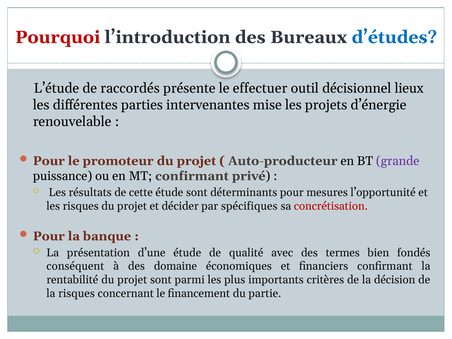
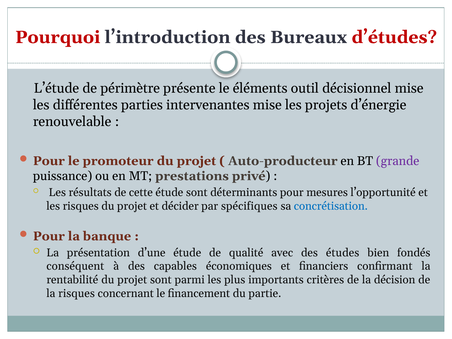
d’études colour: blue -> red
raccordés: raccordés -> périmètre
effectuer: effectuer -> éléments
décisionnel lieux: lieux -> mise
MT confirmant: confirmant -> prestations
concrétisation colour: red -> blue
termes: termes -> études
domaine: domaine -> capables
